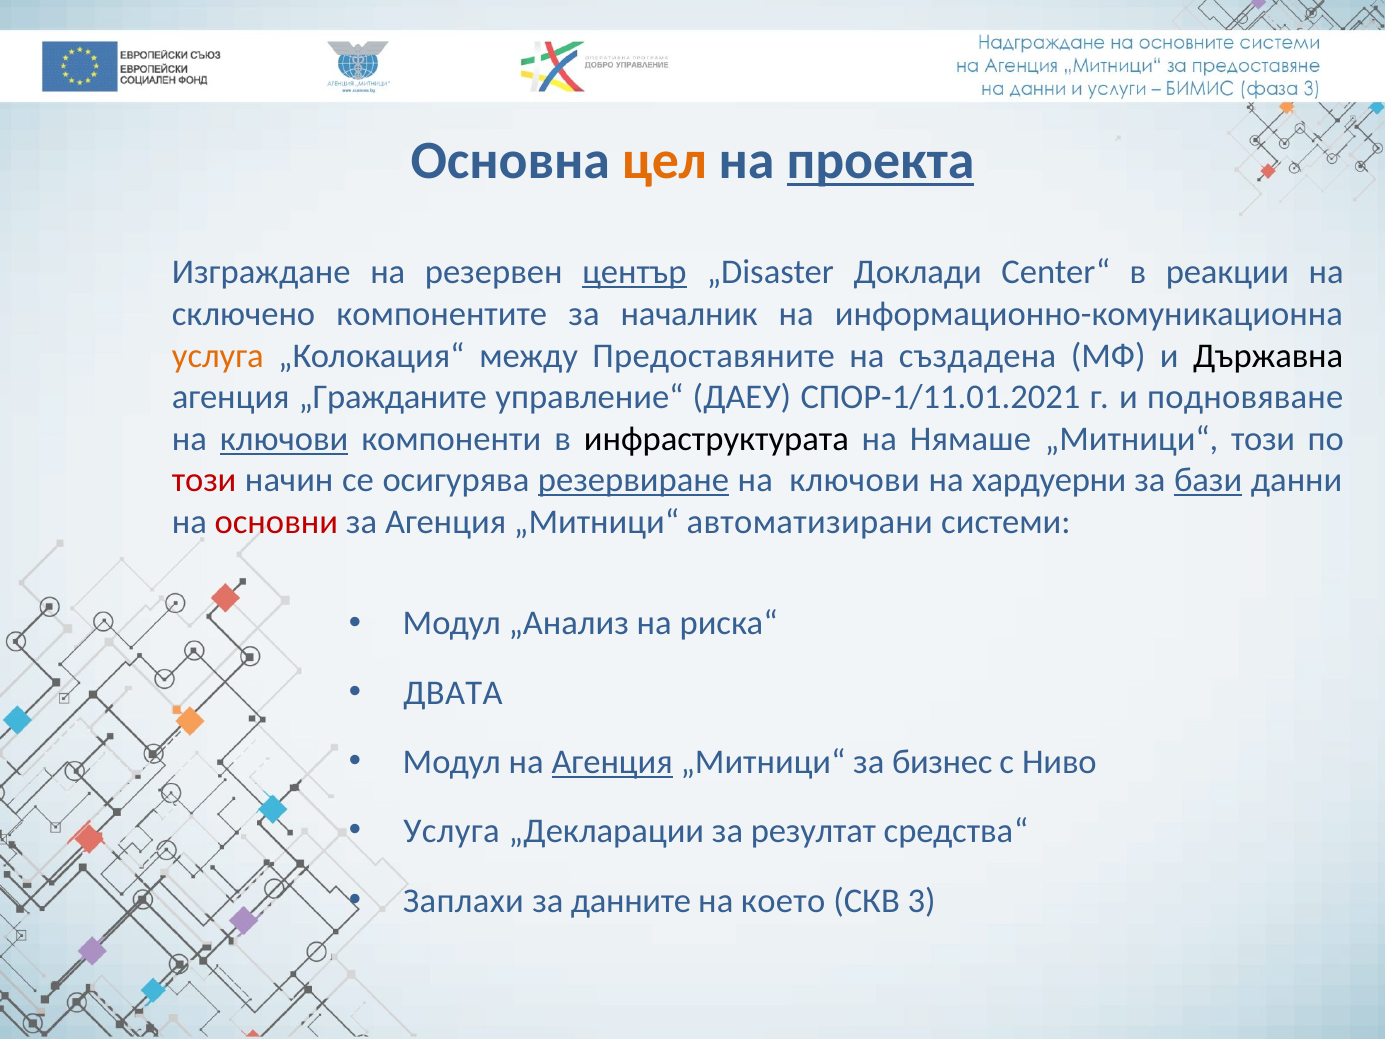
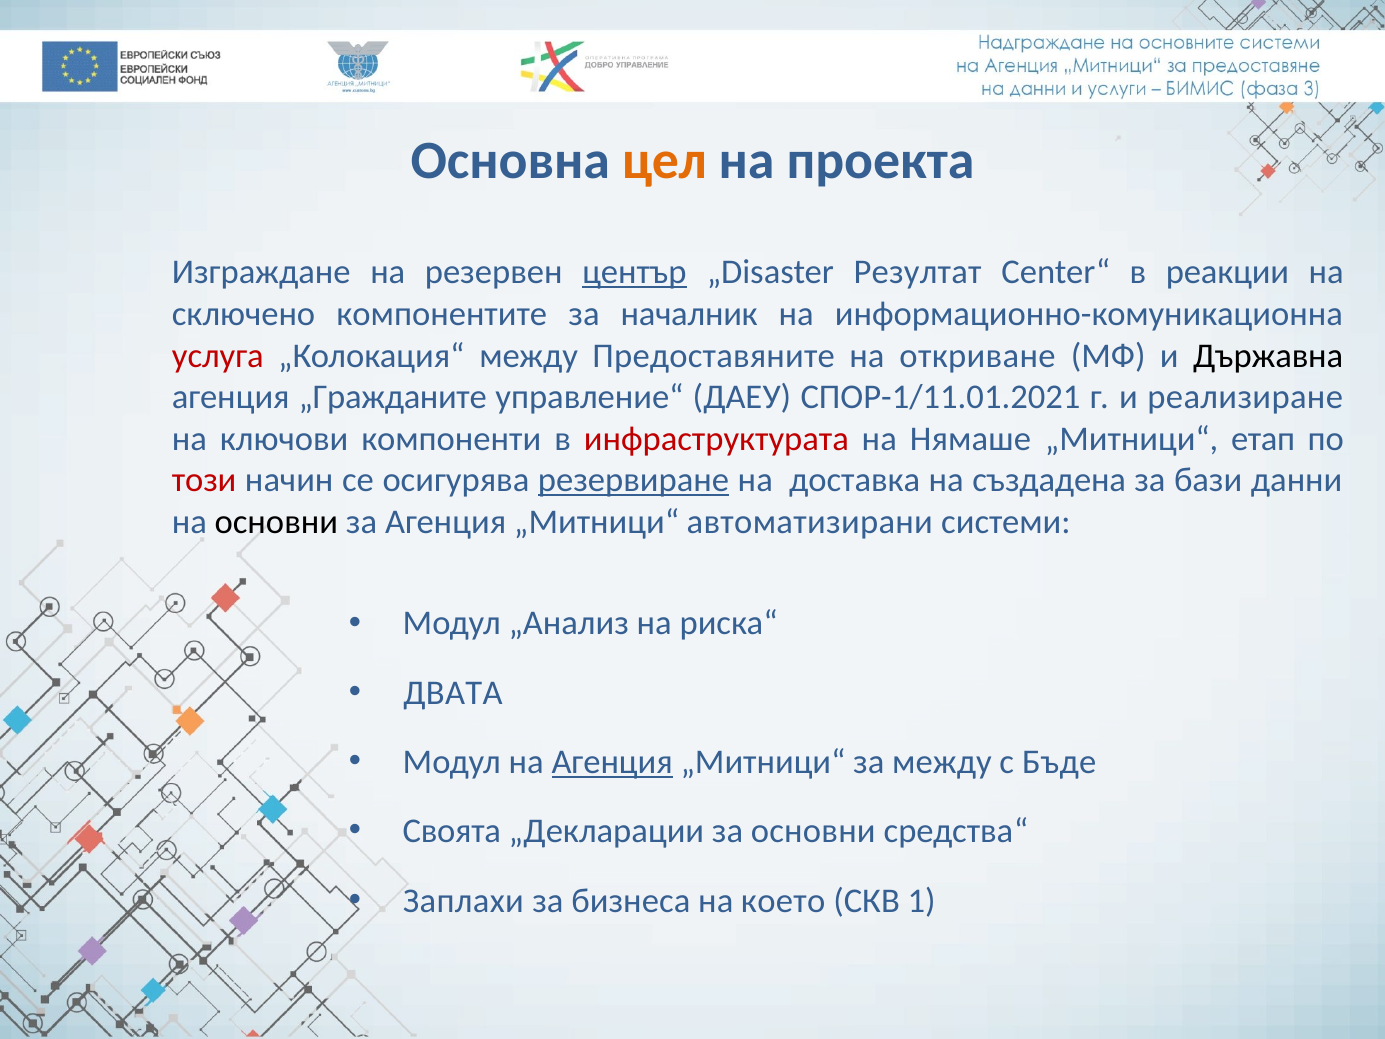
проекта underline: present -> none
Доклади: Доклади -> Резултат
услуга at (218, 356) colour: orange -> red
създадена: създадена -> откриване
подновяване: подновяване -> реализиране
ключови at (284, 439) underline: present -> none
инфраструктурата colour: black -> red
„Митници“ този: този -> етап
ключови at (855, 480): ключови -> доставка
хардуерни: хардуерни -> създадена
бази underline: present -> none
основни at (276, 522) colour: red -> black
за бизнес: бизнес -> между
Ниво: Ниво -> Бъде
Услуга at (452, 831): Услуга -> Своята
за резултат: резултат -> основни
данните: данните -> бизнеса
3: 3 -> 1
